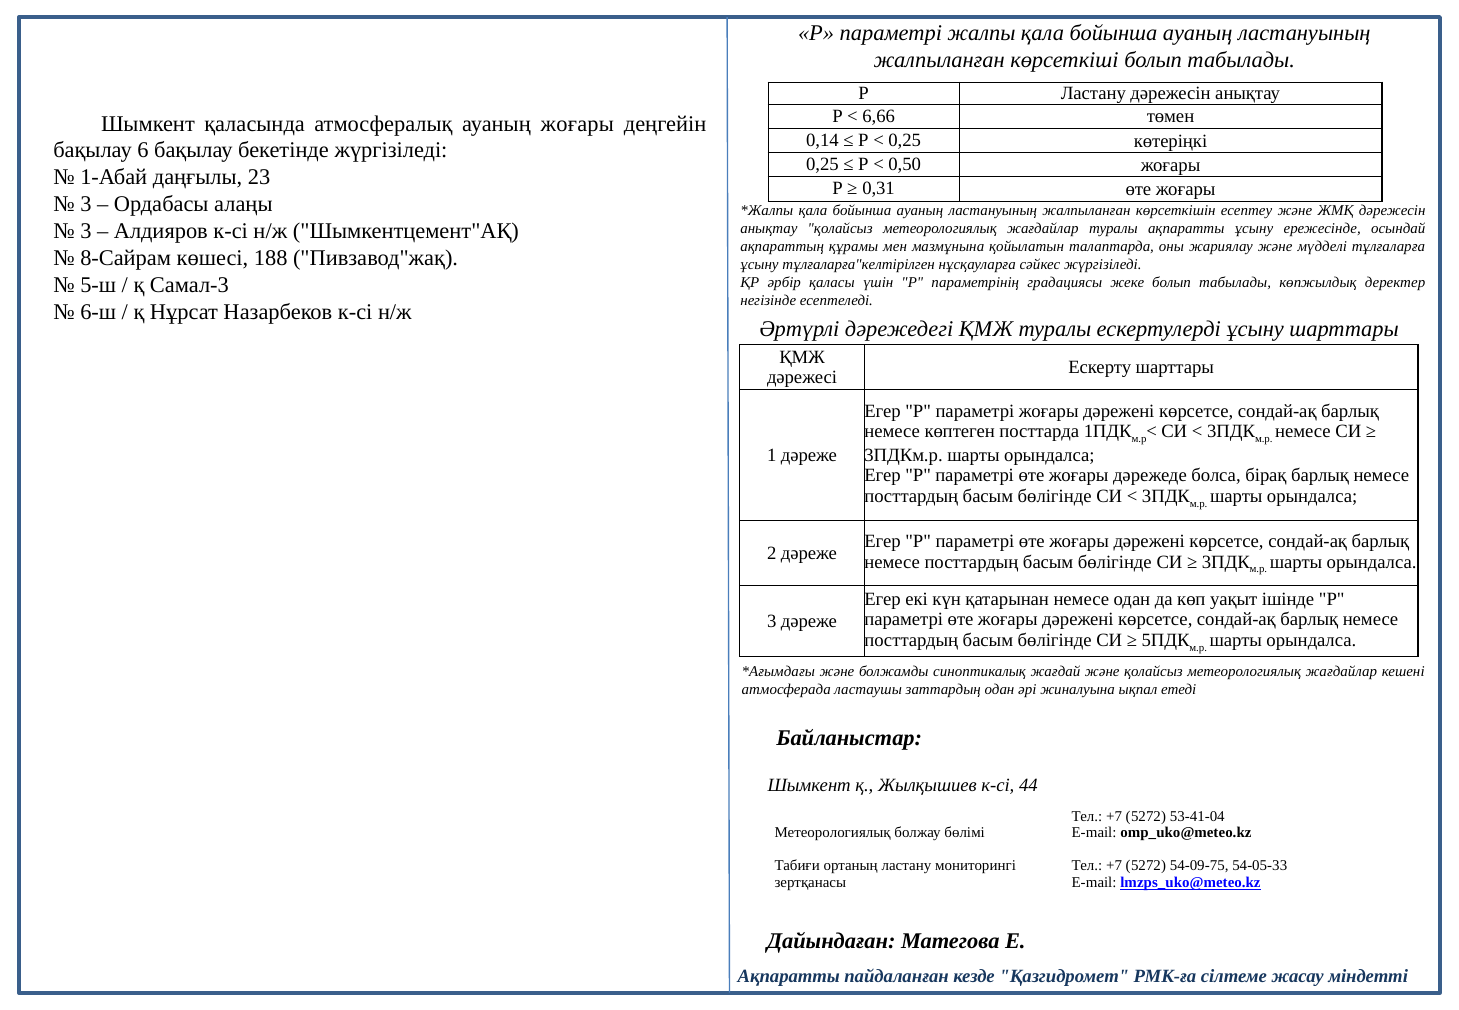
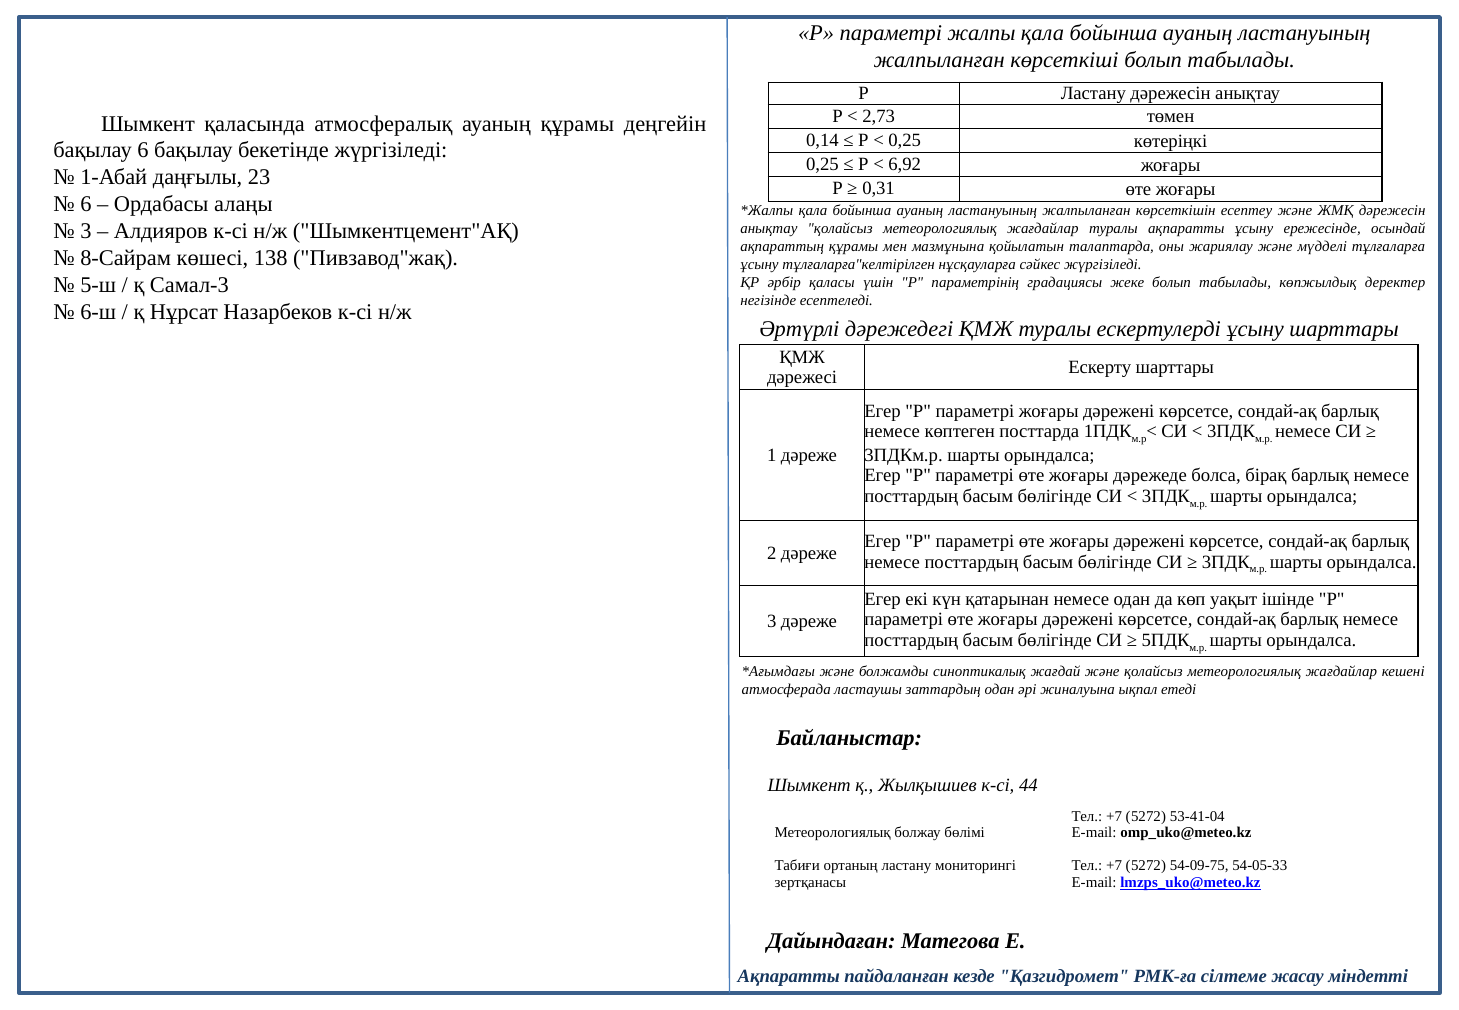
6,66: 6,66 -> 2,73
ауаның жоғары: жоғары -> құрамы
0,50: 0,50 -> 6,92
3 at (86, 204): 3 -> 6
188: 188 -> 138
